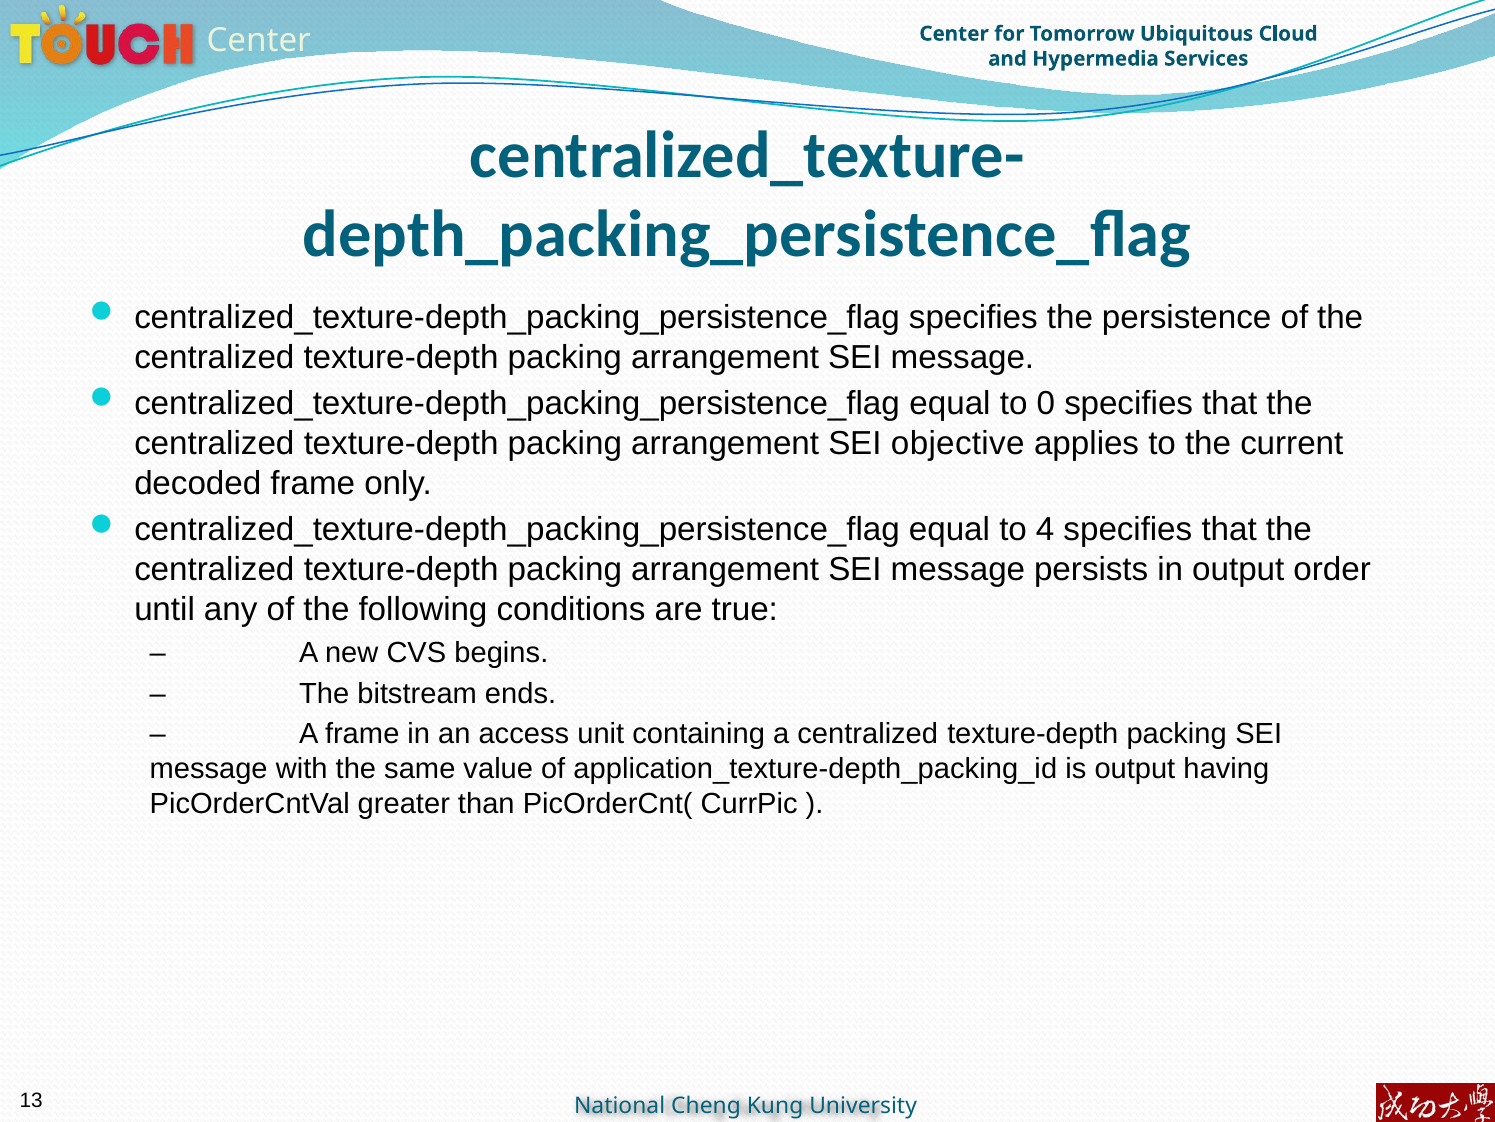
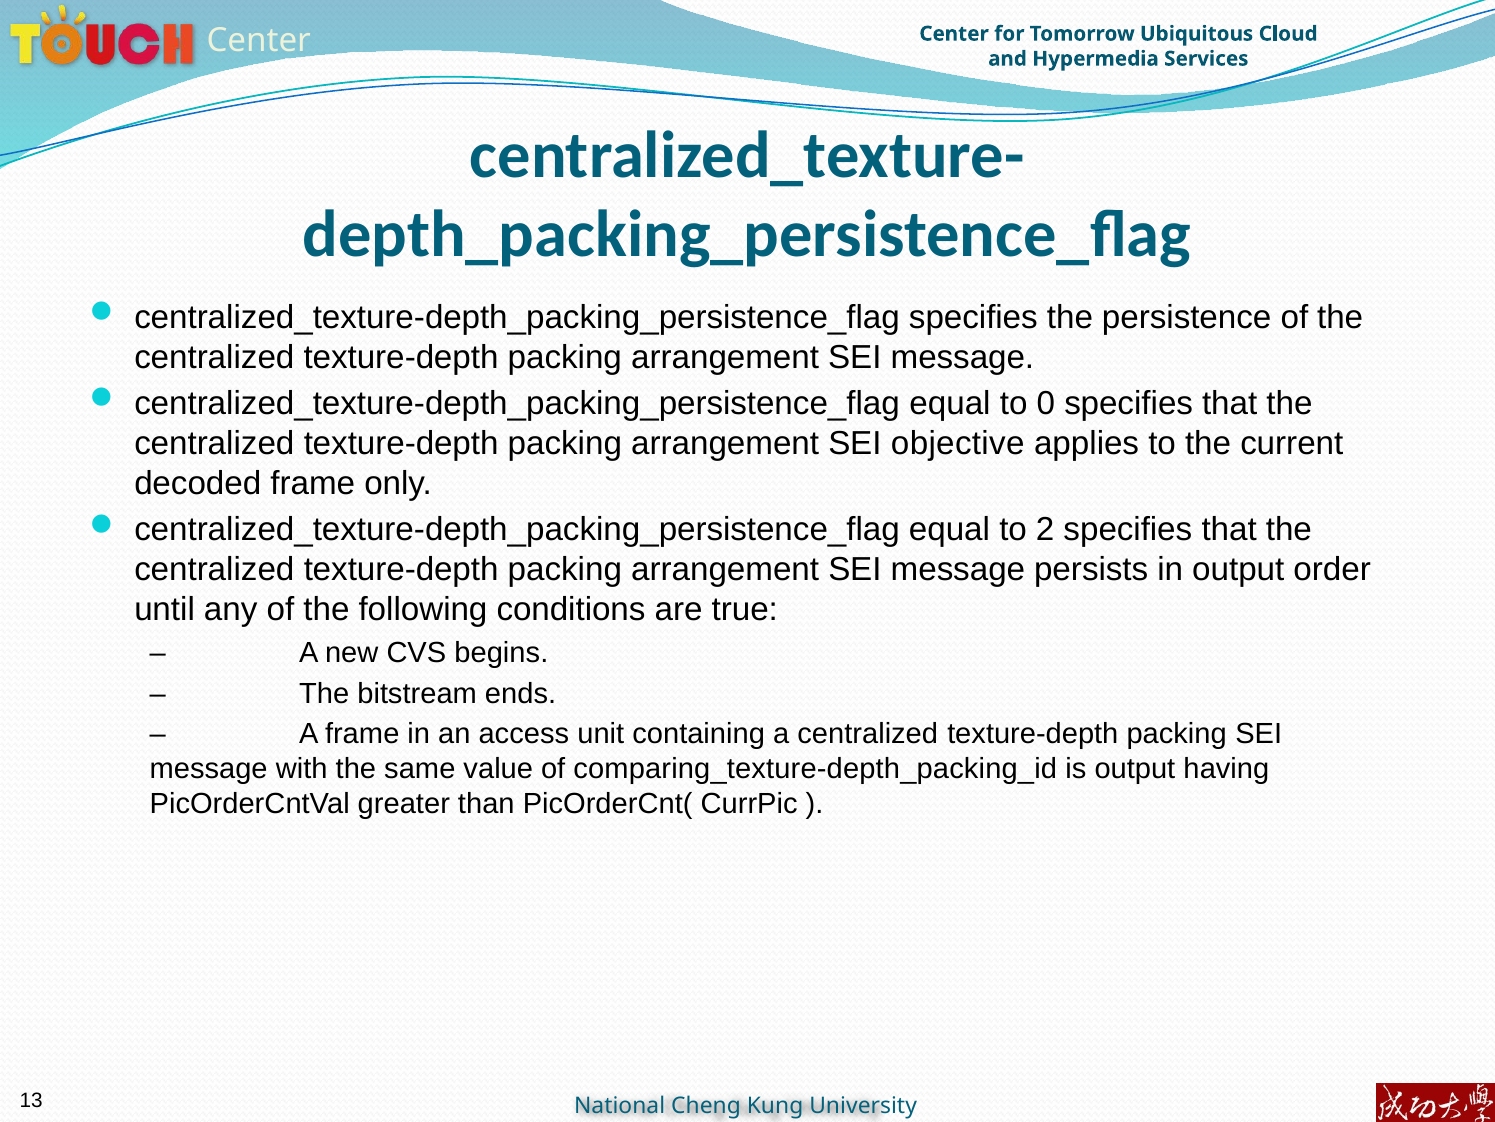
4: 4 -> 2
application_texture-depth_packing_id: application_texture-depth_packing_id -> comparing_texture-depth_packing_id
